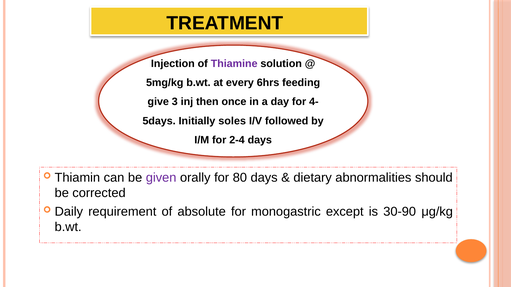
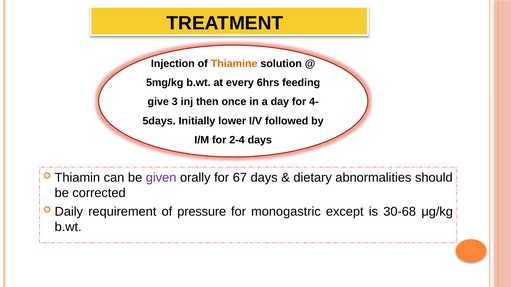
Thiamine colour: purple -> orange
soles: soles -> lower
80: 80 -> 67
absolute: absolute -> pressure
30-90: 30-90 -> 30-68
